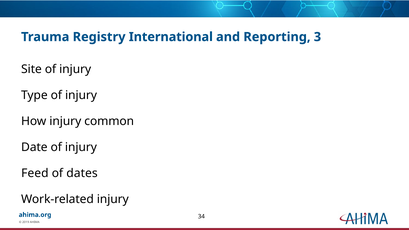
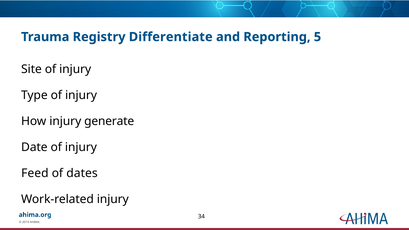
International: International -> Differentiate
3: 3 -> 5
common: common -> generate
